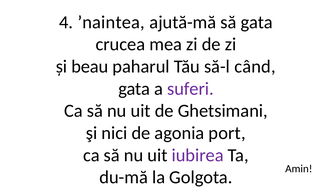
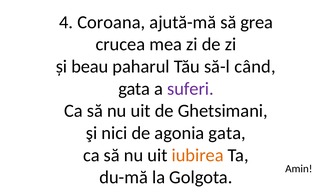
ʼnaintea: ʼnaintea -> Coroana
să gata: gata -> grea
agonia port: port -> gata
iubirea colour: purple -> orange
